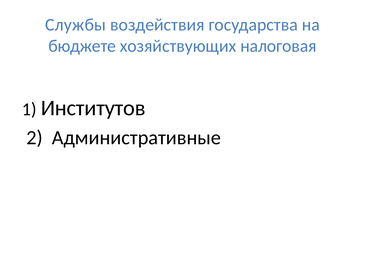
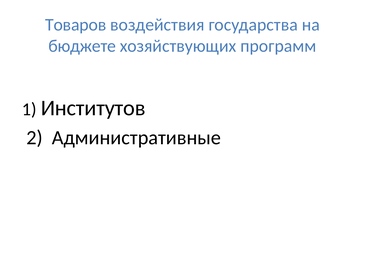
Службы: Службы -> Товаров
налоговая: налоговая -> программ
